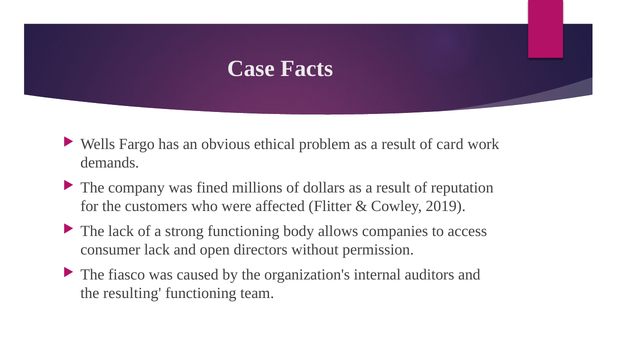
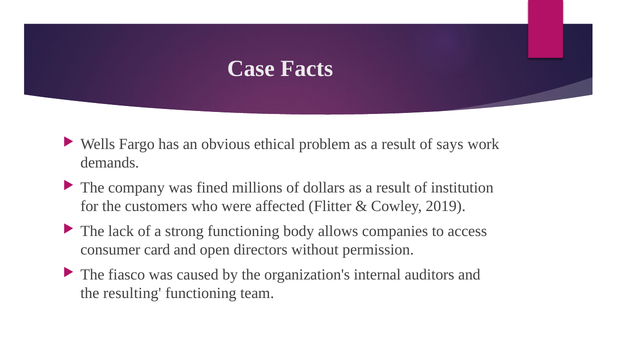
card: card -> says
reputation: reputation -> institution
consumer lack: lack -> card
